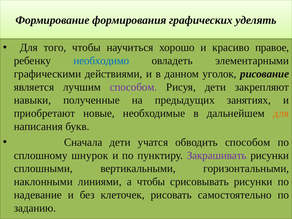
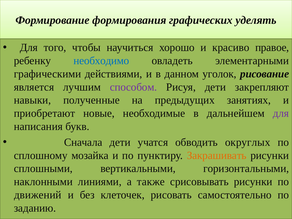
для at (281, 113) colour: orange -> purple
обводить способом: способом -> округлых
шнурок: шнурок -> мозайка
Закрашивать colour: purple -> orange
а чтобы: чтобы -> также
надевание: надевание -> движений
